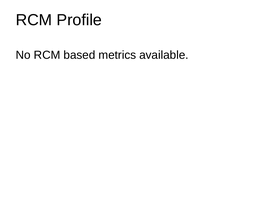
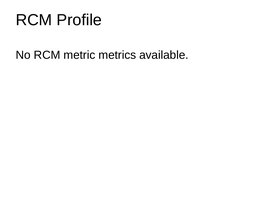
based: based -> metric
